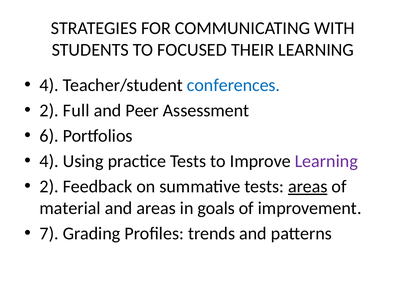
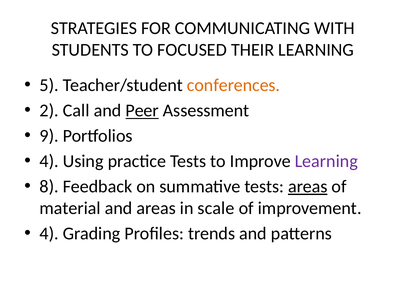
4 at (49, 85): 4 -> 5
conferences colour: blue -> orange
Full: Full -> Call
Peer underline: none -> present
6: 6 -> 9
2 at (49, 186): 2 -> 8
goals: goals -> scale
7 at (49, 233): 7 -> 4
